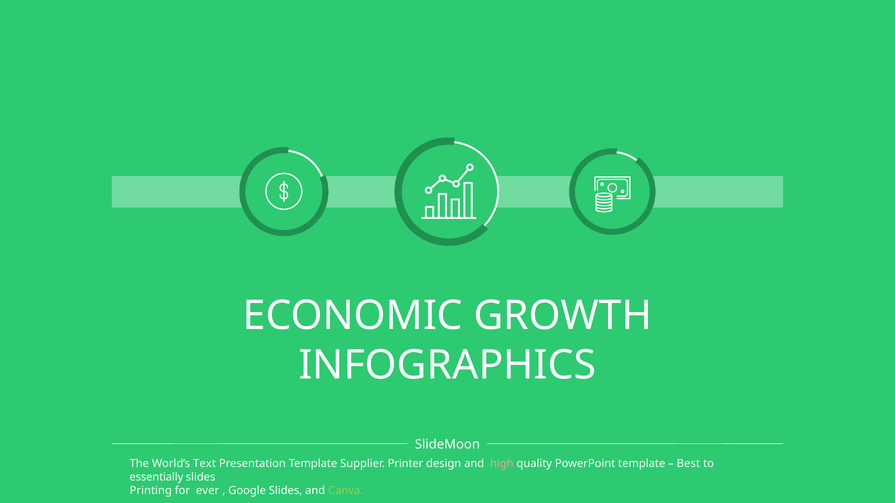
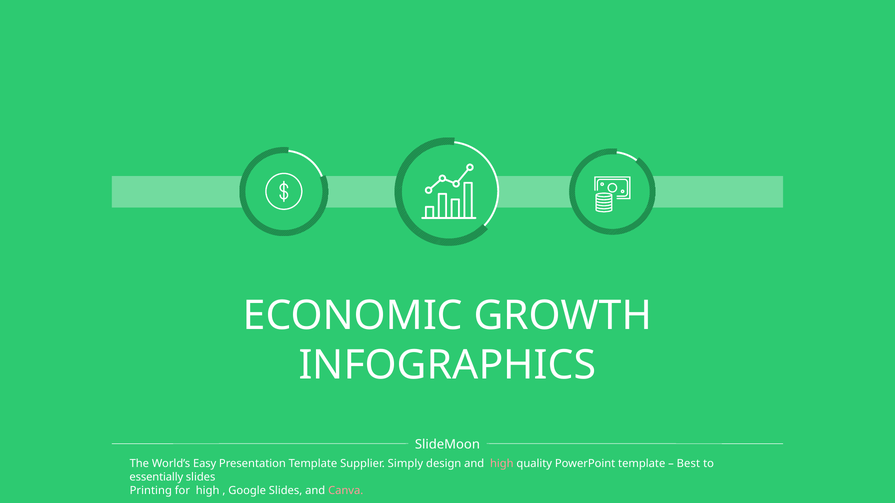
Text: Text -> Easy
Printer: Printer -> Simply
for ever: ever -> high
Canva colour: light green -> pink
